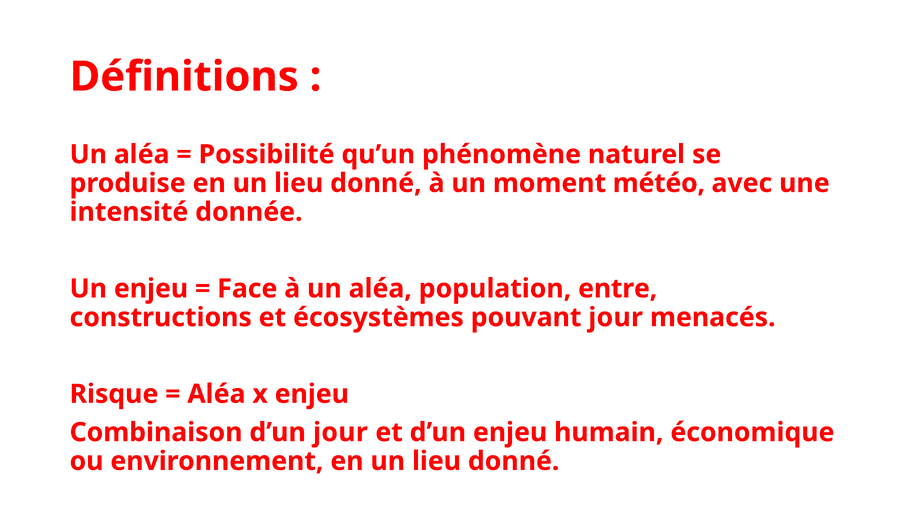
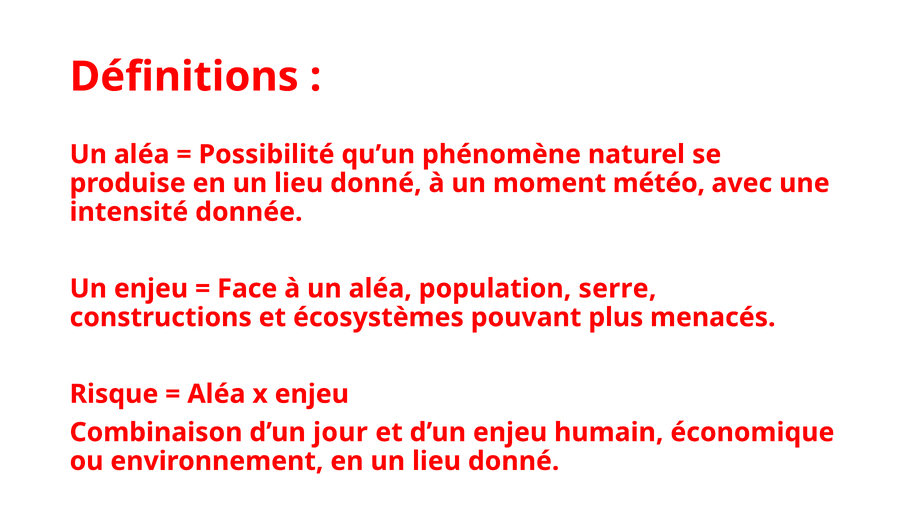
entre: entre -> serre
pouvant jour: jour -> plus
